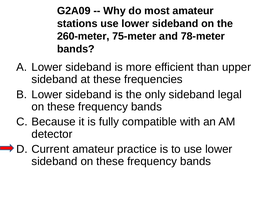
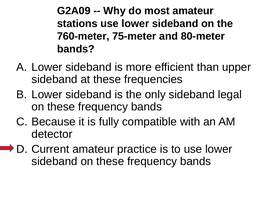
260-meter: 260-meter -> 760-meter
78-meter: 78-meter -> 80-meter
